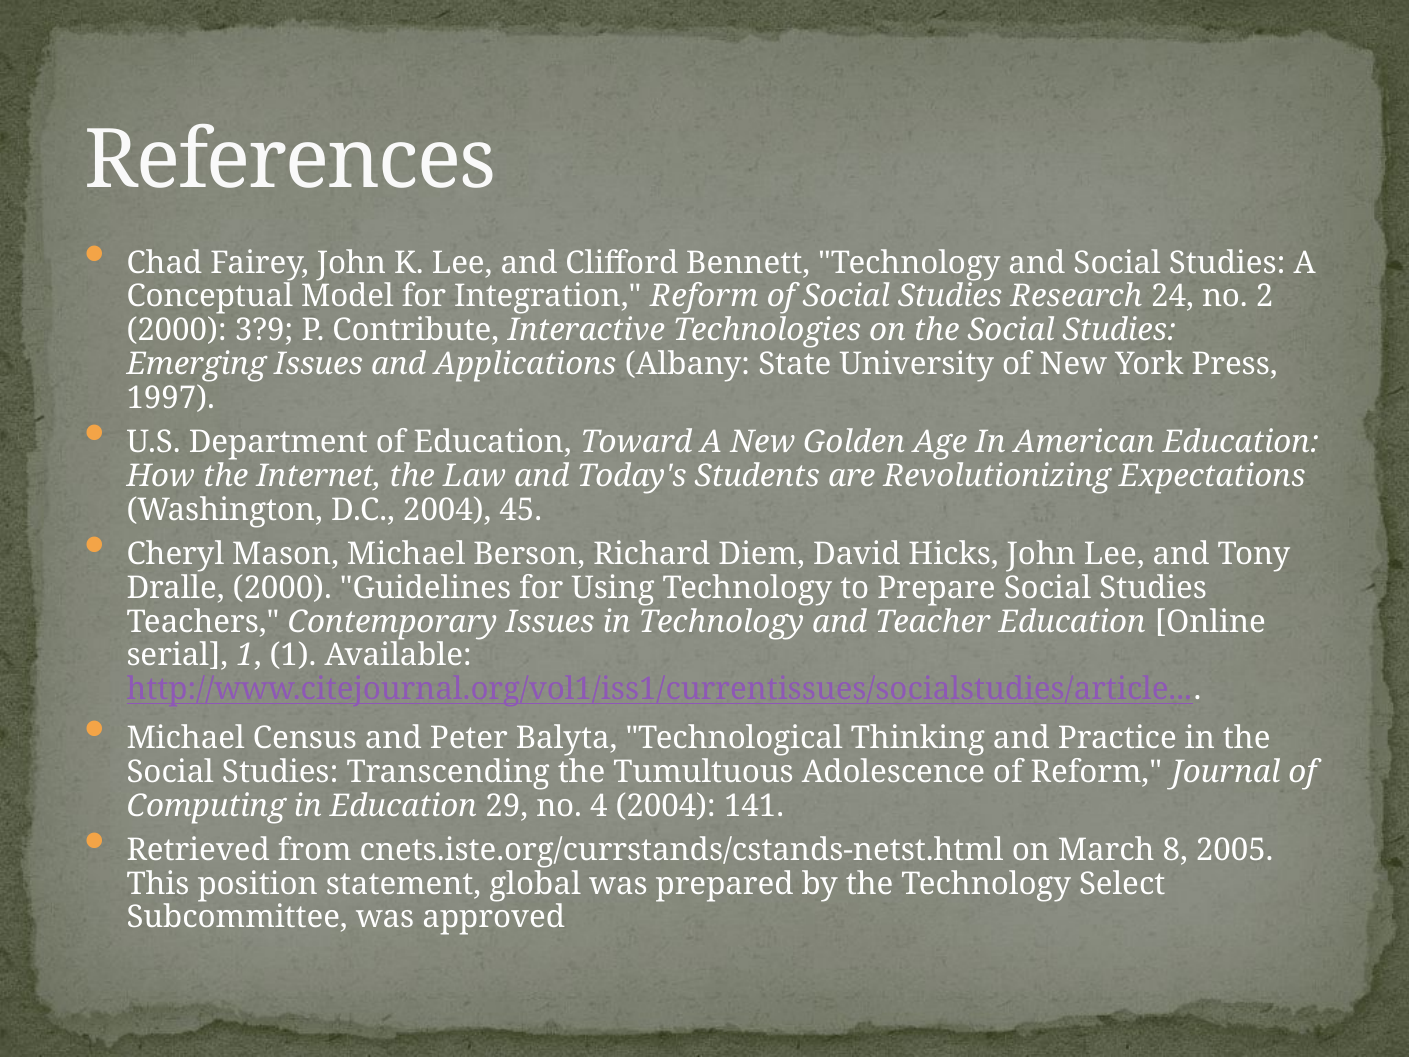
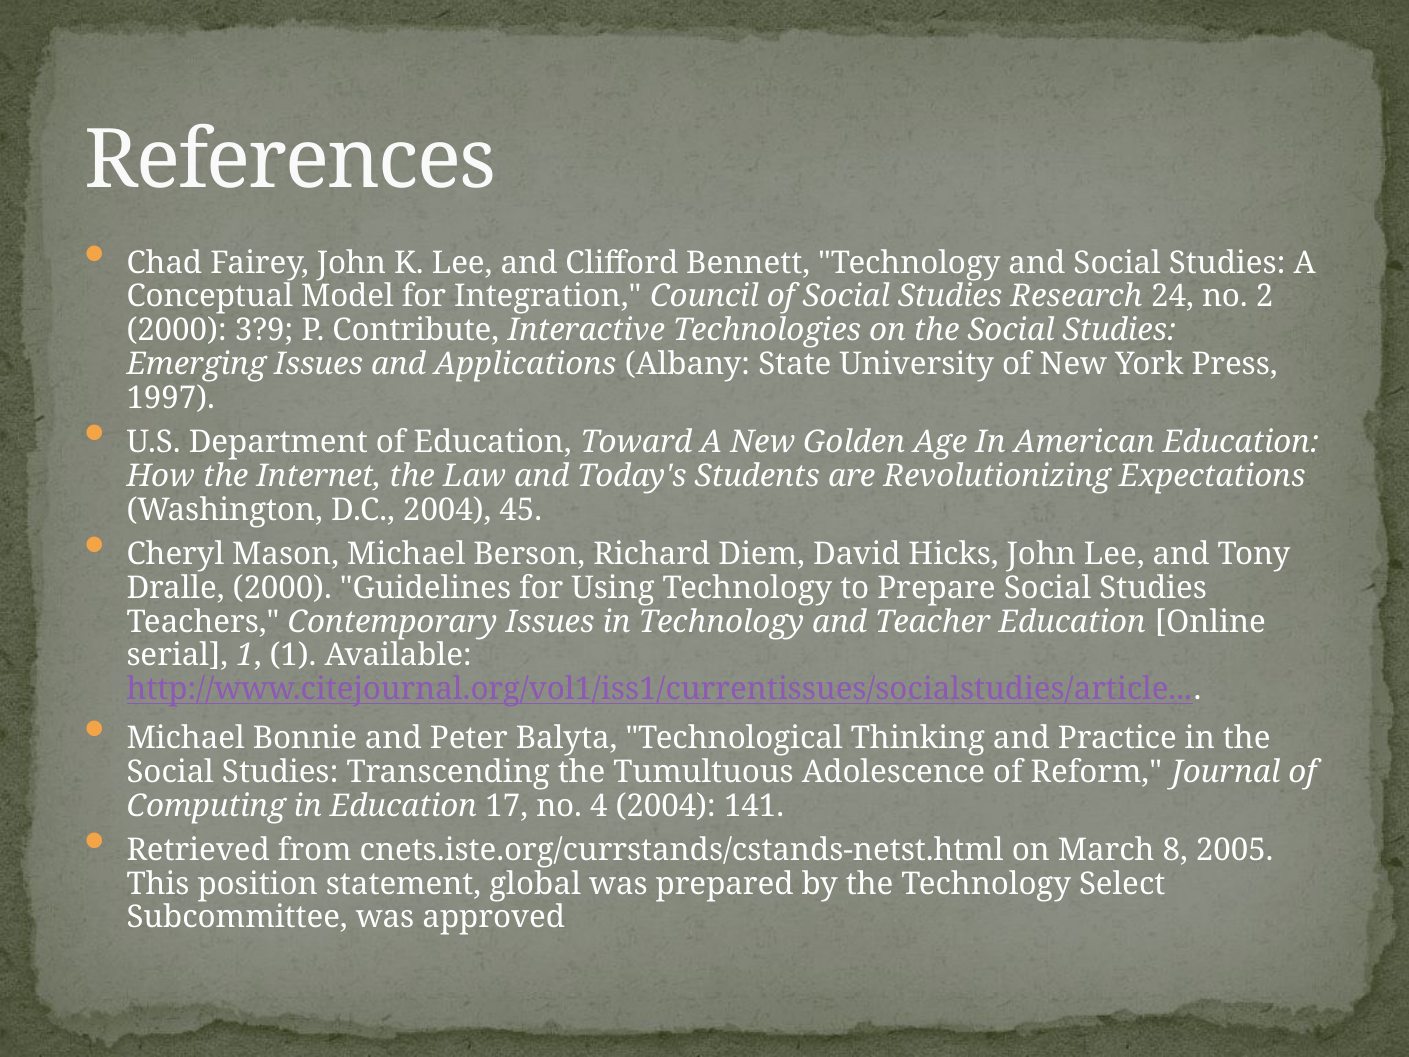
Integration Reform: Reform -> Council
Census: Census -> Bonnie
29: 29 -> 17
